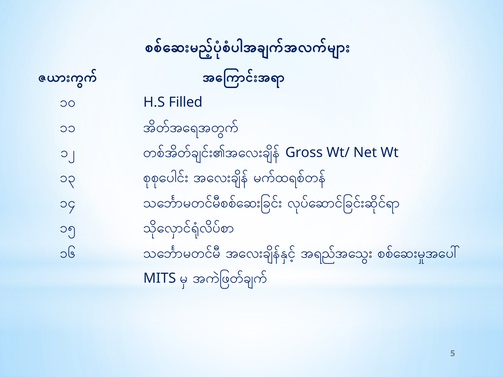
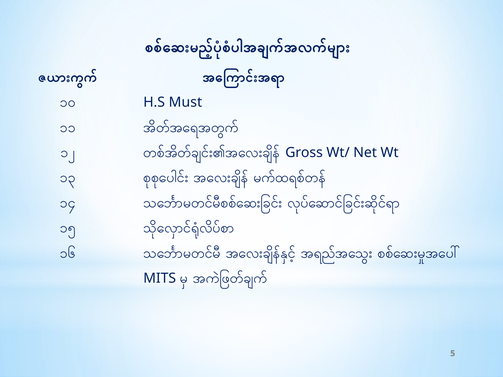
Filled: Filled -> Must
